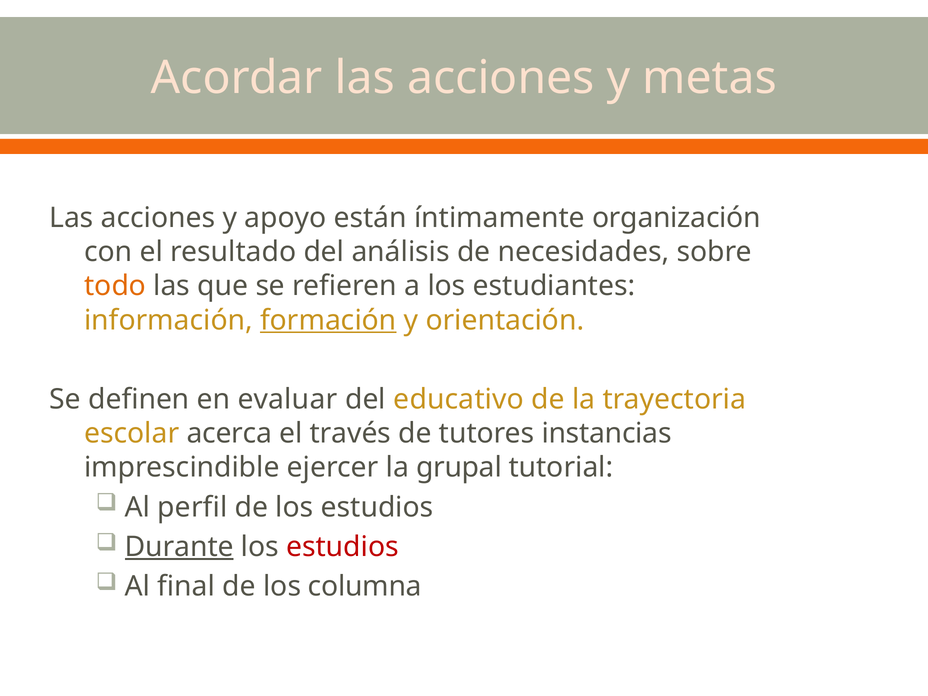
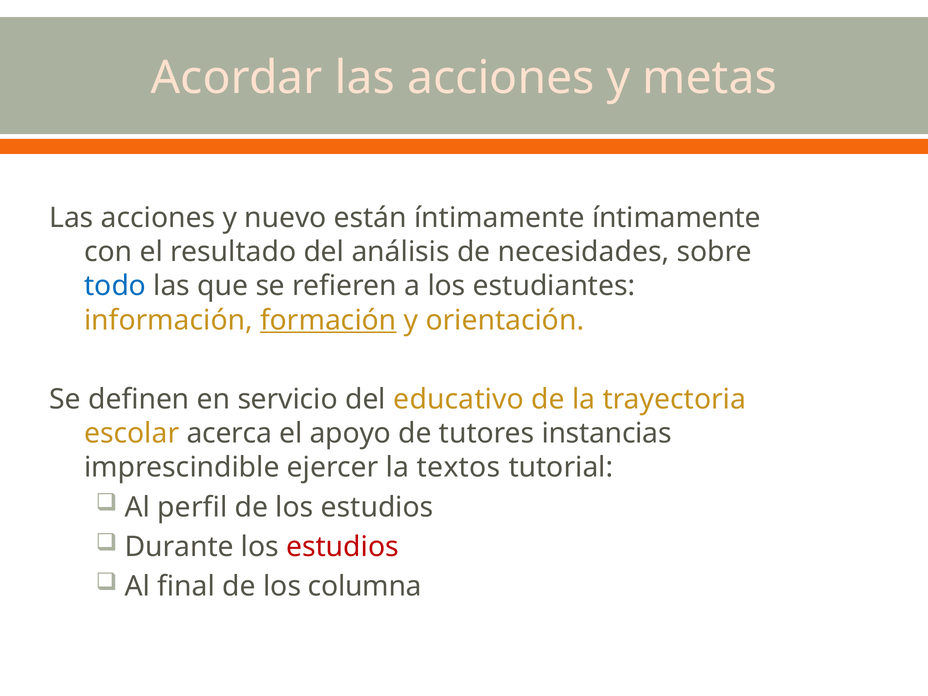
apoyo: apoyo -> nuevo
íntimamente organización: organización -> íntimamente
todo colour: orange -> blue
evaluar: evaluar -> servicio
través: través -> apoyo
grupal: grupal -> textos
Durante underline: present -> none
